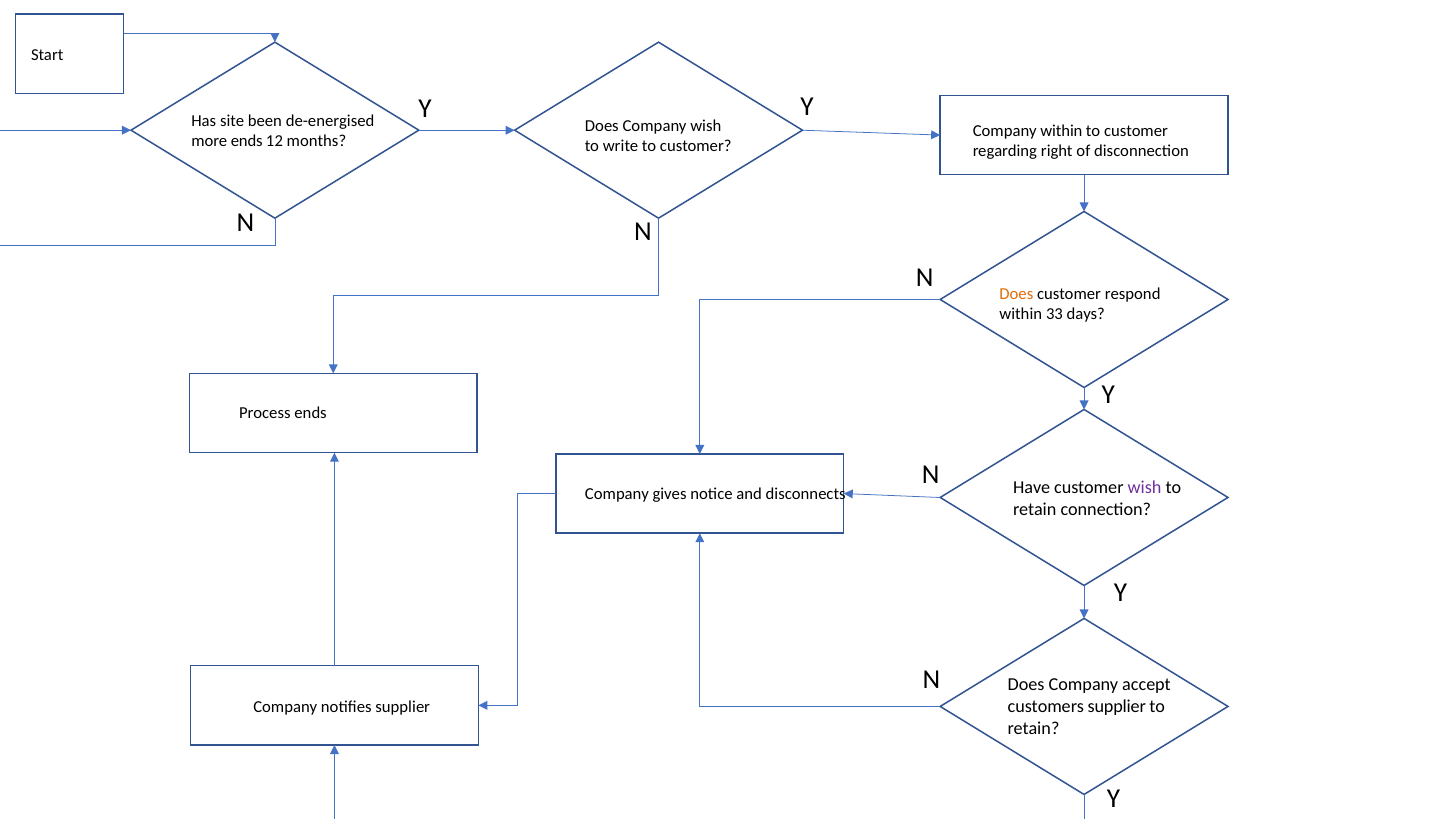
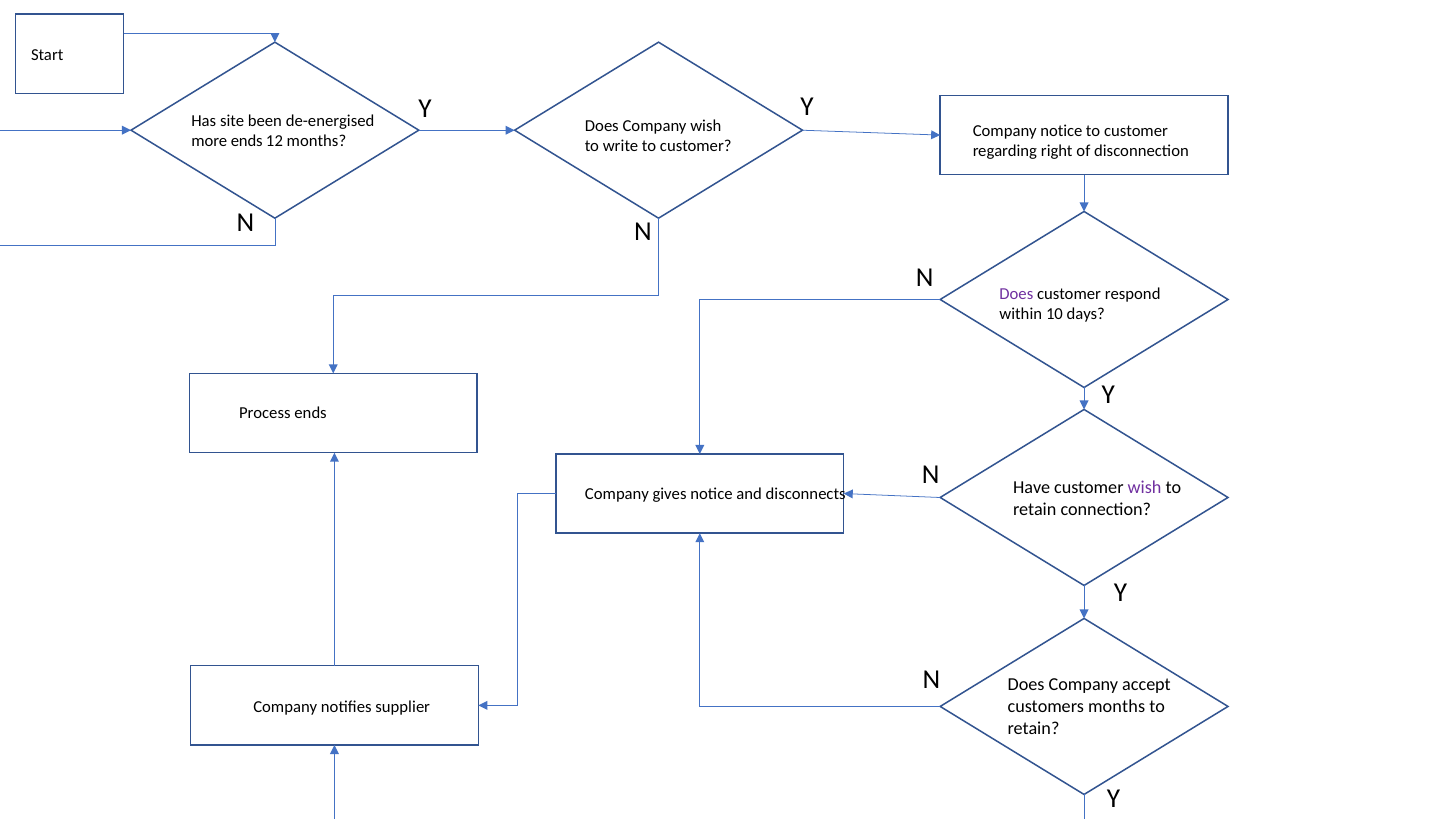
Company within: within -> notice
Does at (1016, 294) colour: orange -> purple
33: 33 -> 10
customers supplier: supplier -> months
